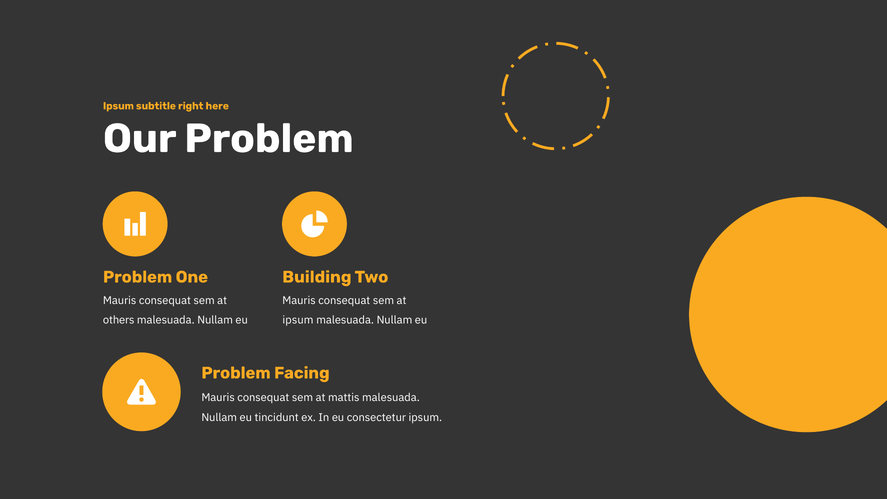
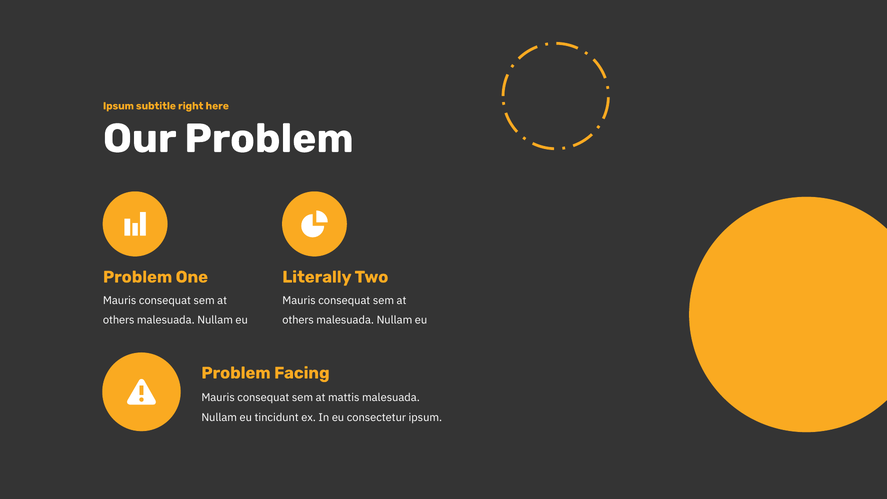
Building: Building -> Literally
ipsum at (298, 320): ipsum -> others
